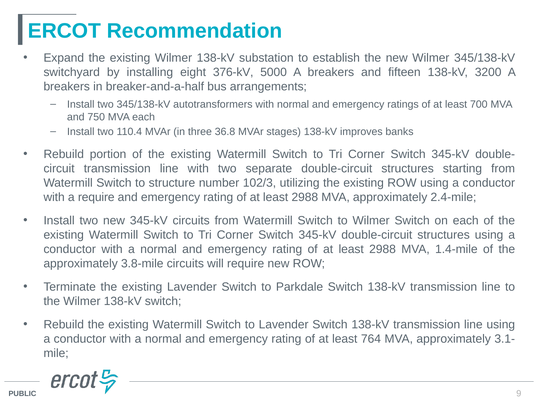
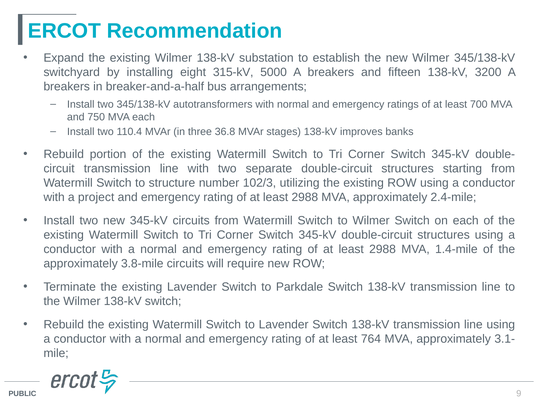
376-kV: 376-kV -> 315-kV
a require: require -> project
